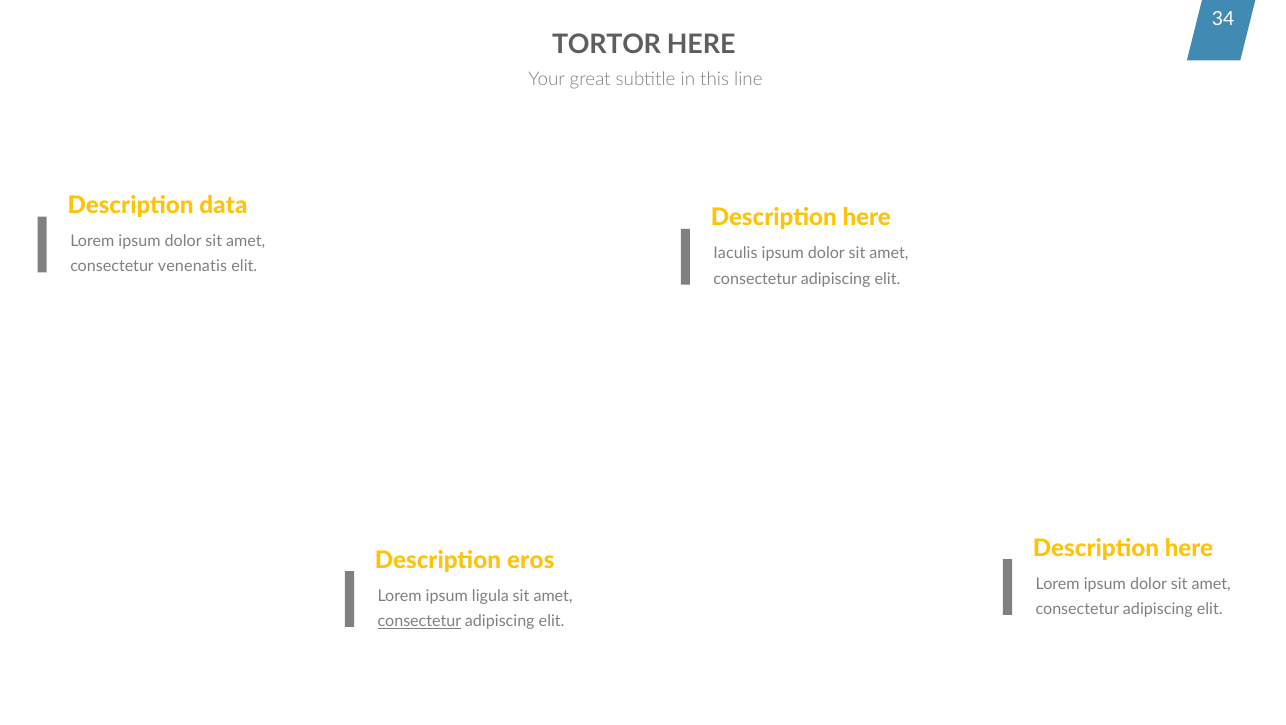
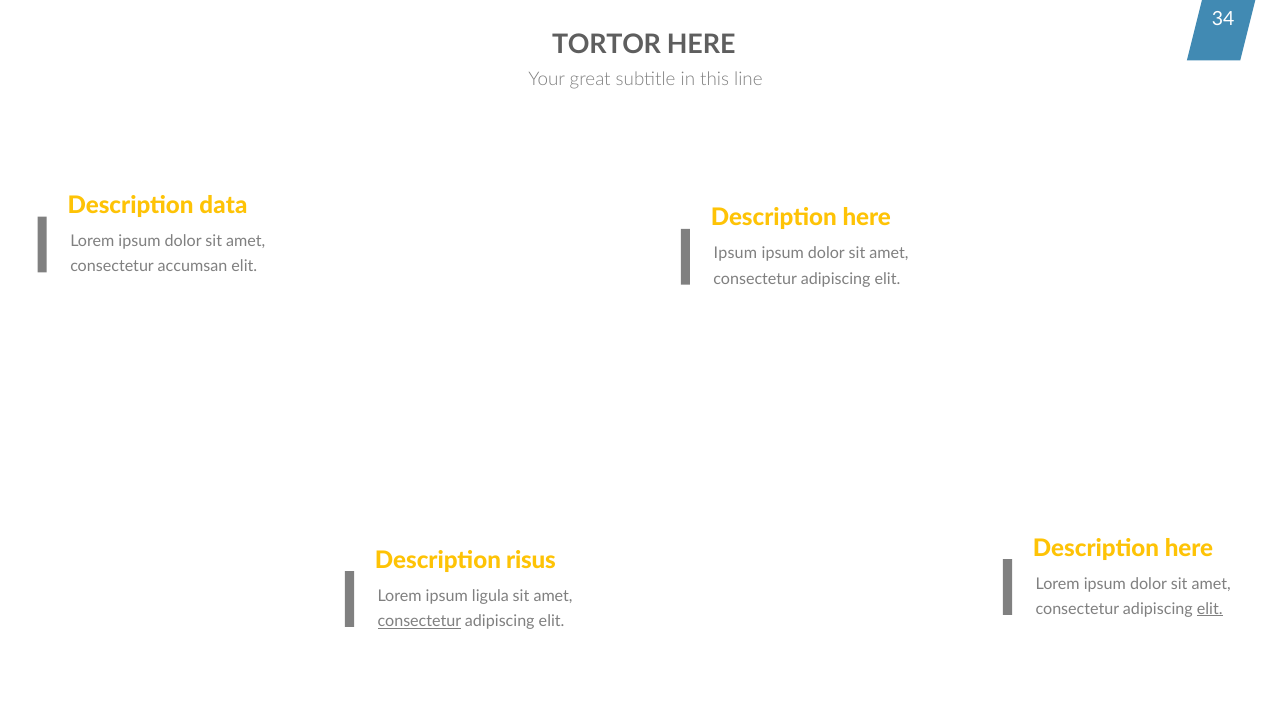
Iaculis at (735, 254): Iaculis -> Ipsum
venenatis: venenatis -> accumsan
eros: eros -> risus
elit at (1210, 609) underline: none -> present
